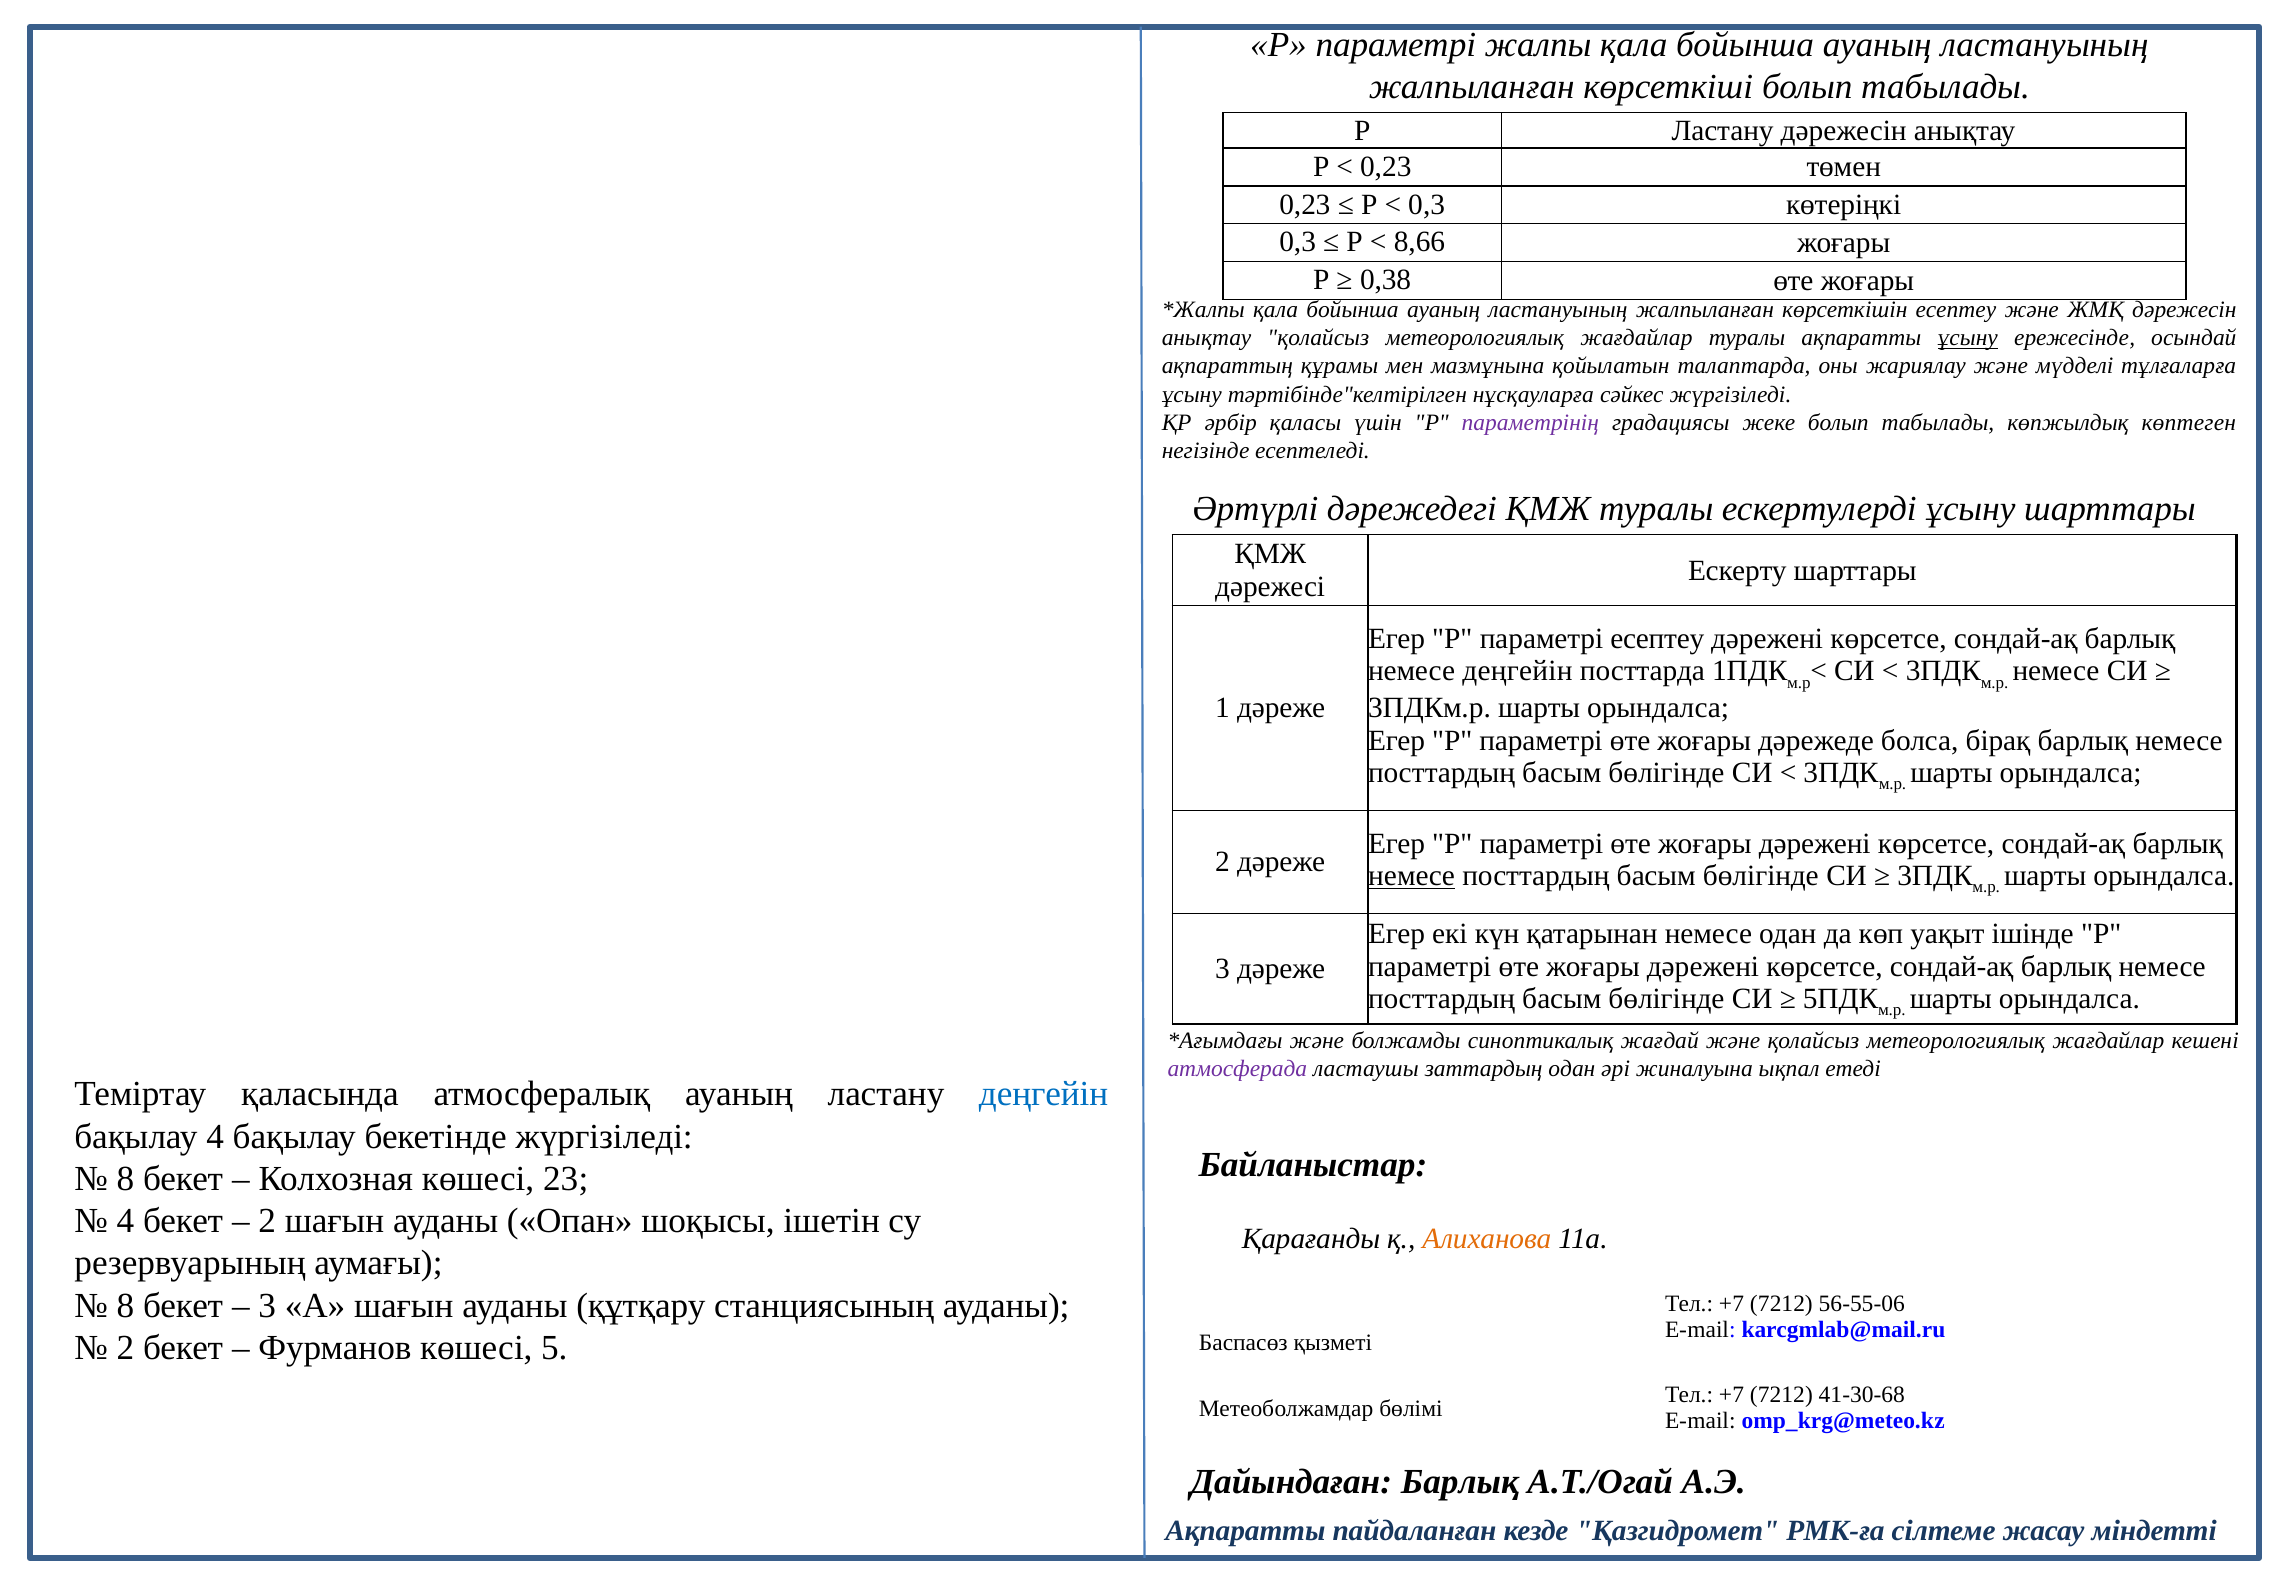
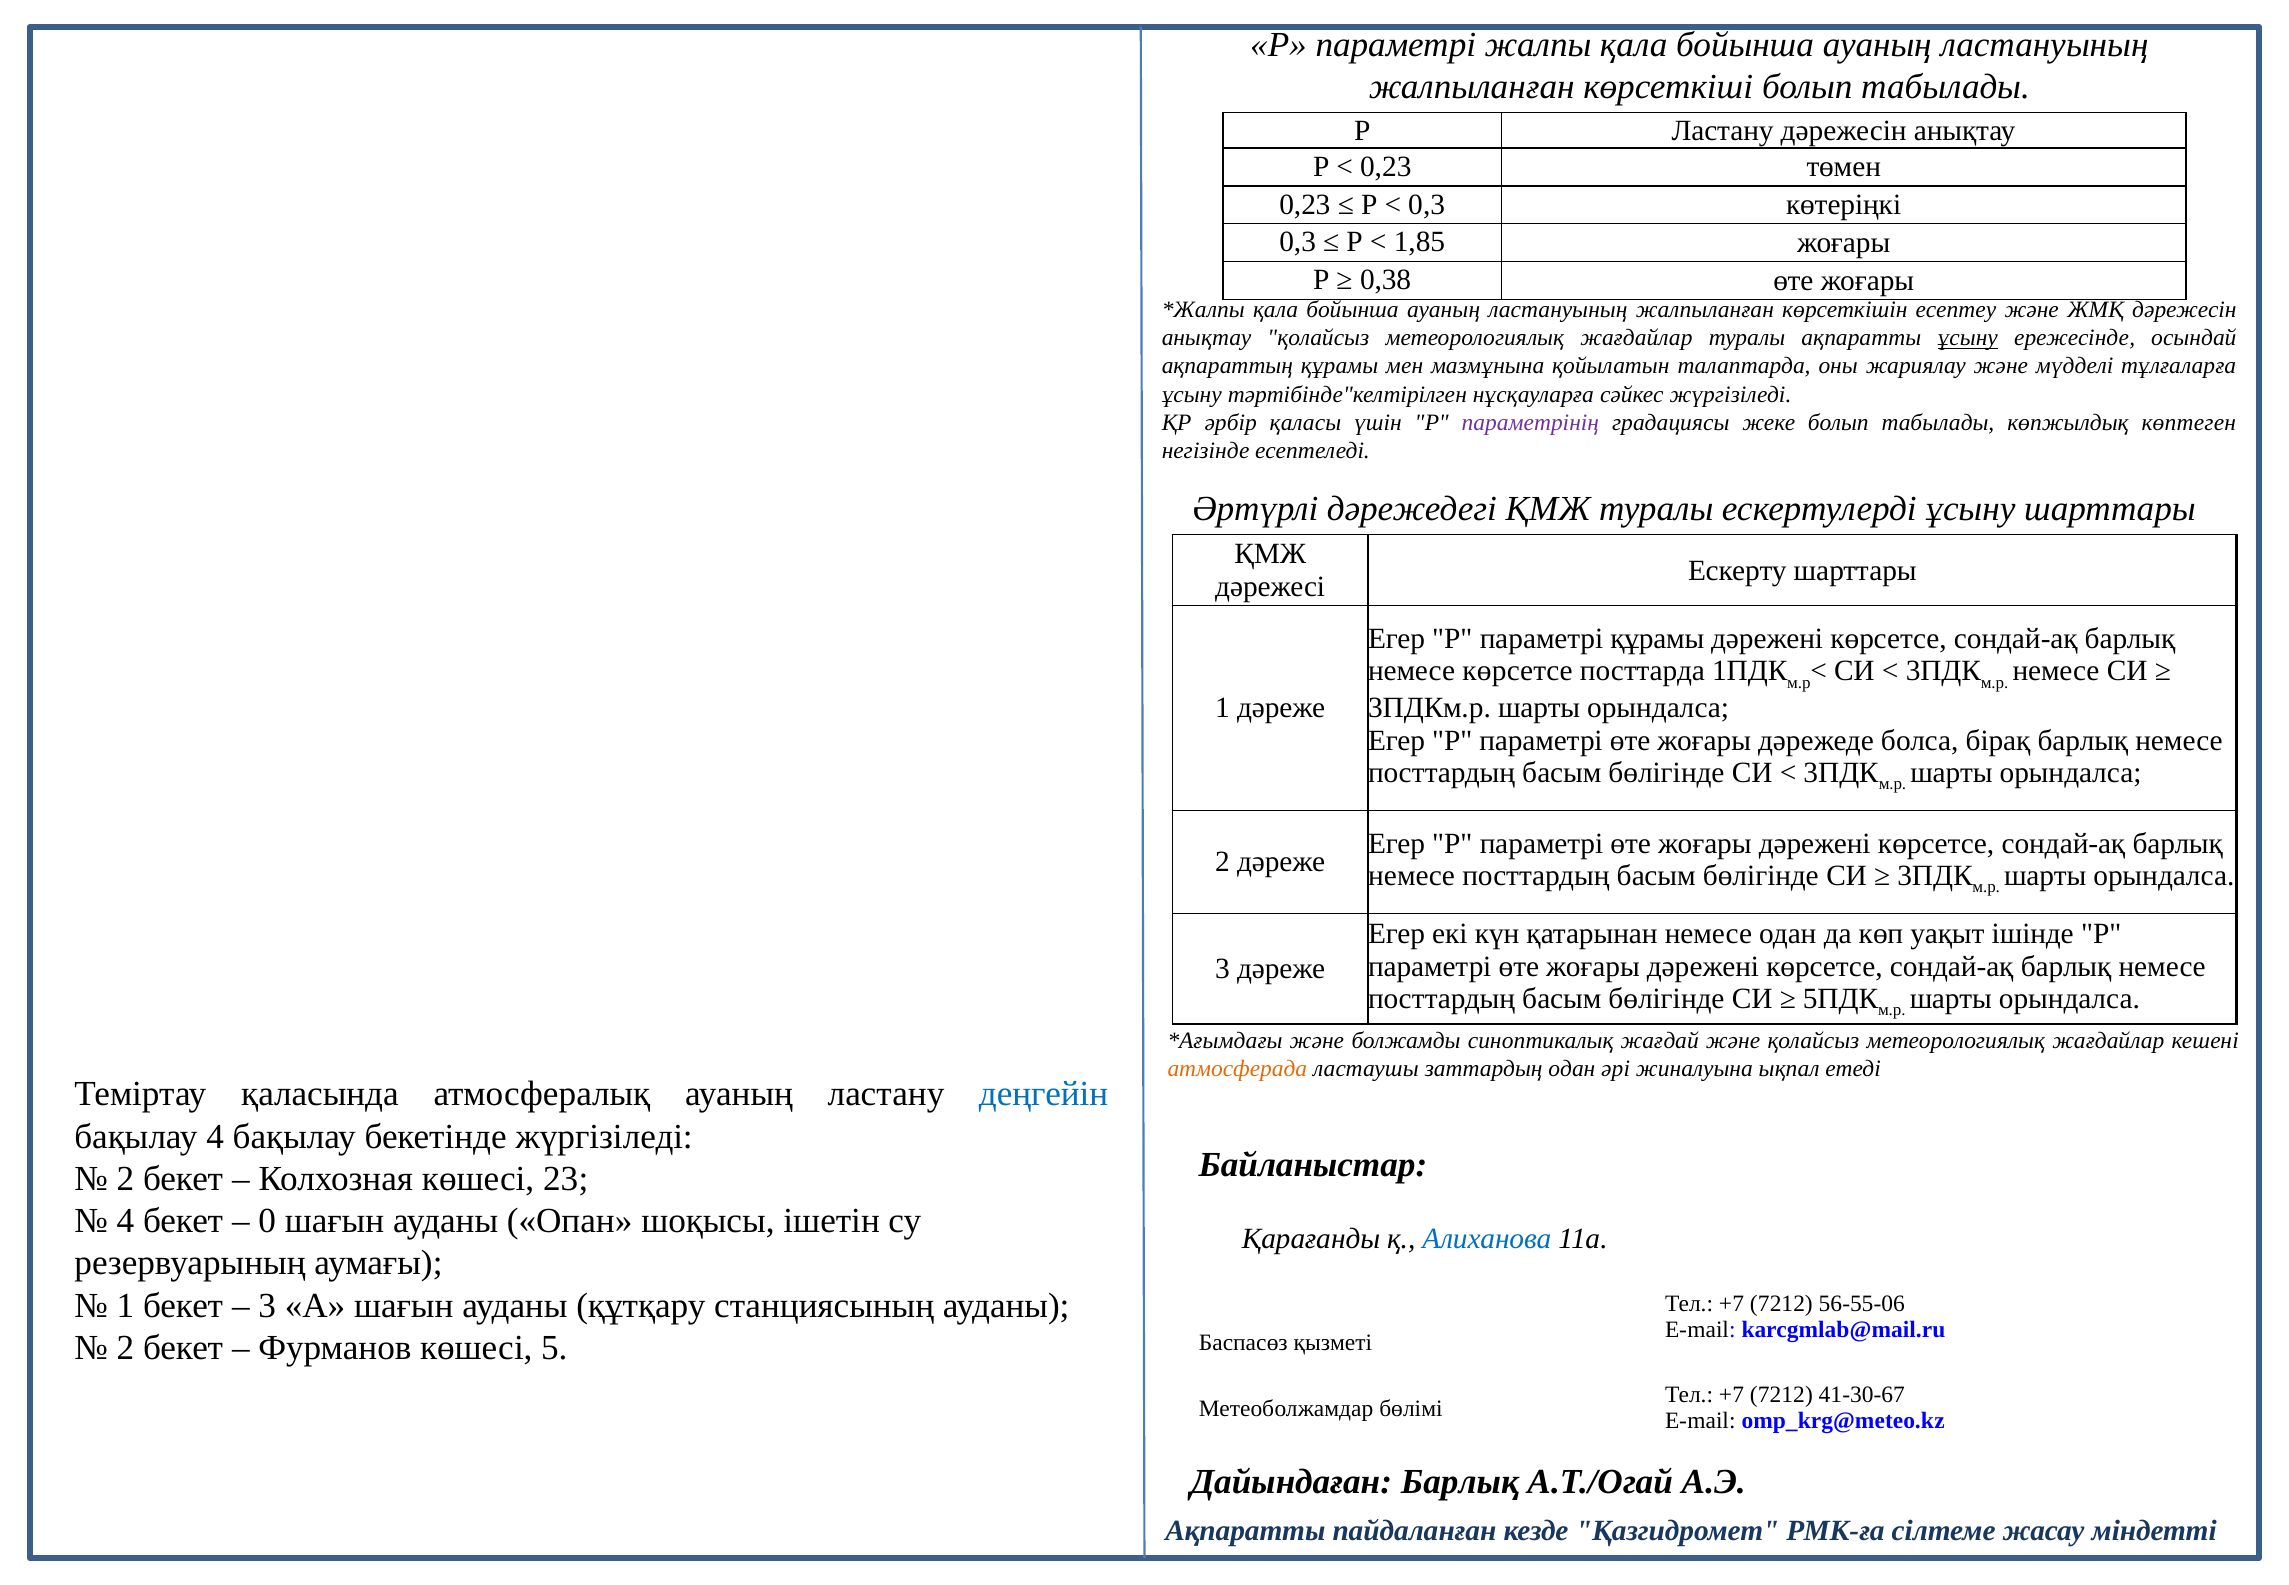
8,66: 8,66 -> 1,85
параметрі есептеу: есептеу -> құрамы
немесе деңгейін: деңгейін -> көрсетсе
немесе at (1412, 876) underline: present -> none
атмосферада colour: purple -> orange
8 at (126, 1178): 8 -> 2
2 at (267, 1221): 2 -> 0
Алиханова colour: orange -> blue
8 at (126, 1305): 8 -> 1
41-30-68: 41-30-68 -> 41-30-67
